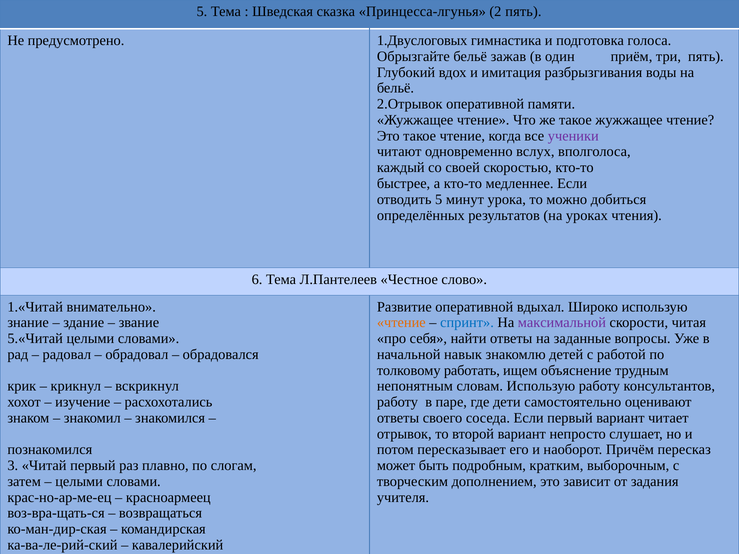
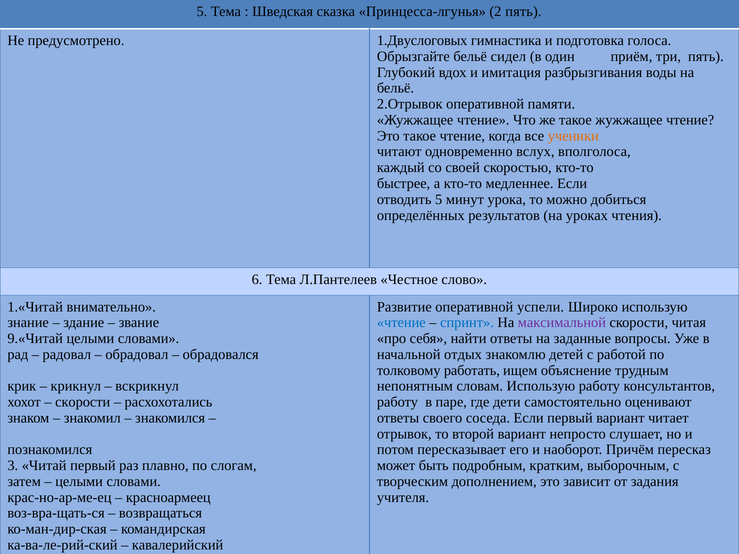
зажав: зажав -> сидел
ученики colour: purple -> orange
вдыхал: вдыхал -> успели
чтение at (401, 323) colour: orange -> blue
5.«Читай: 5.«Читай -> 9.«Читай
навык: навык -> отдых
изучение at (83, 402): изучение -> скорости
